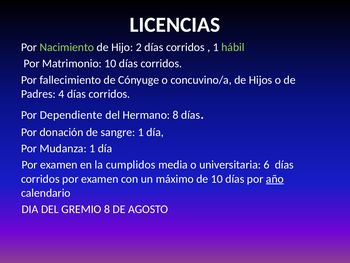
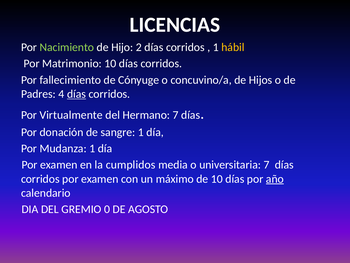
hábil colour: light green -> yellow
días at (77, 94) underline: none -> present
Dependiente: Dependiente -> Virtualmente
Hermano 8: 8 -> 7
universitaria 6: 6 -> 7
GREMIO 8: 8 -> 0
